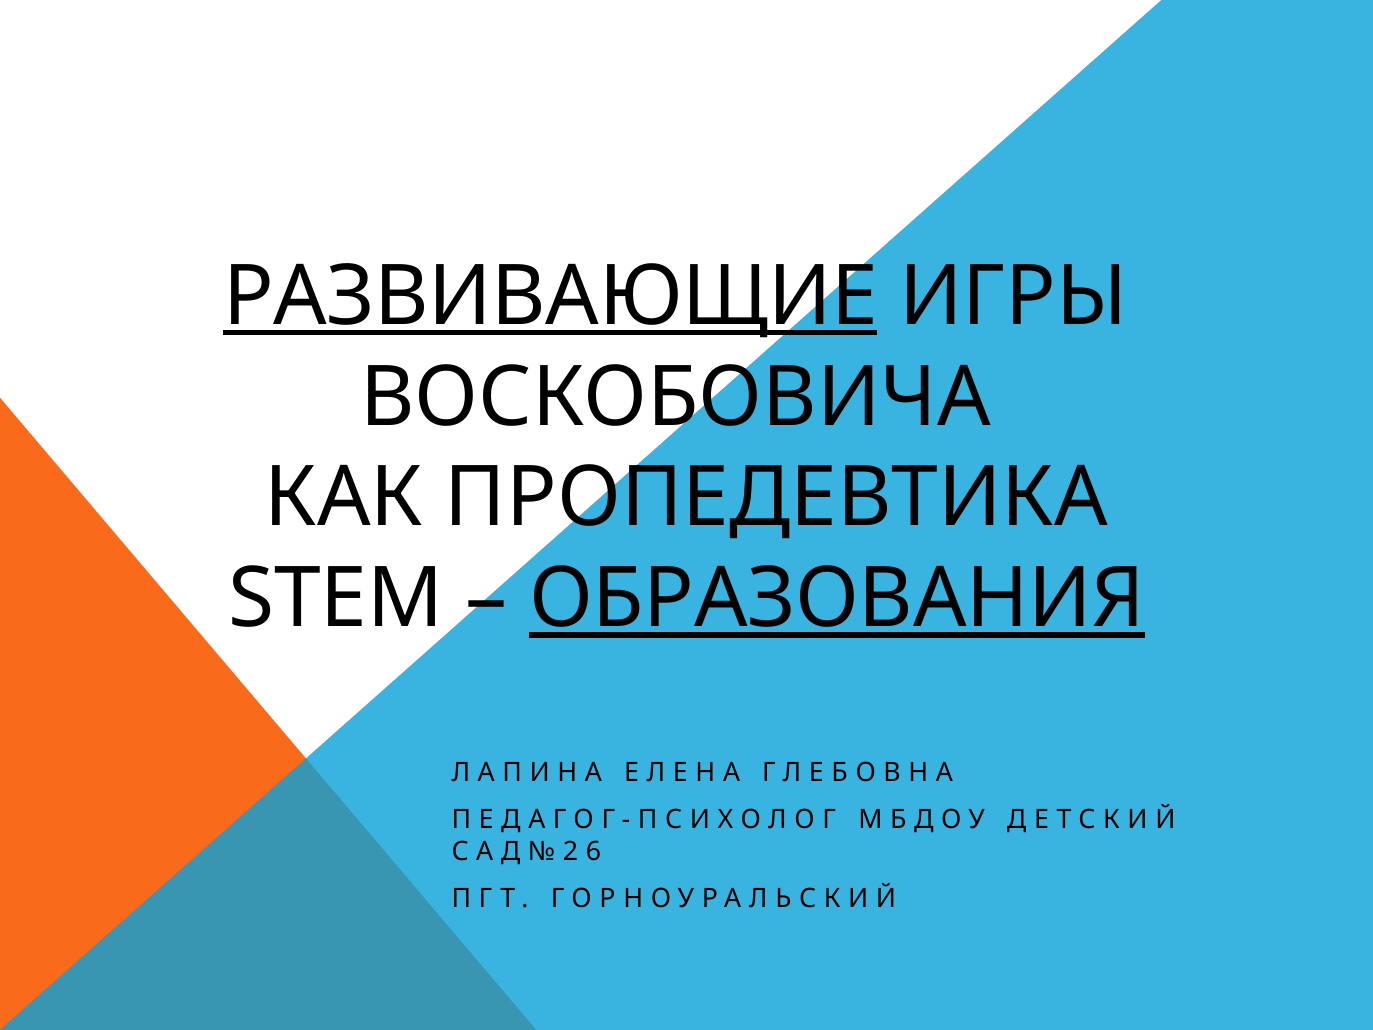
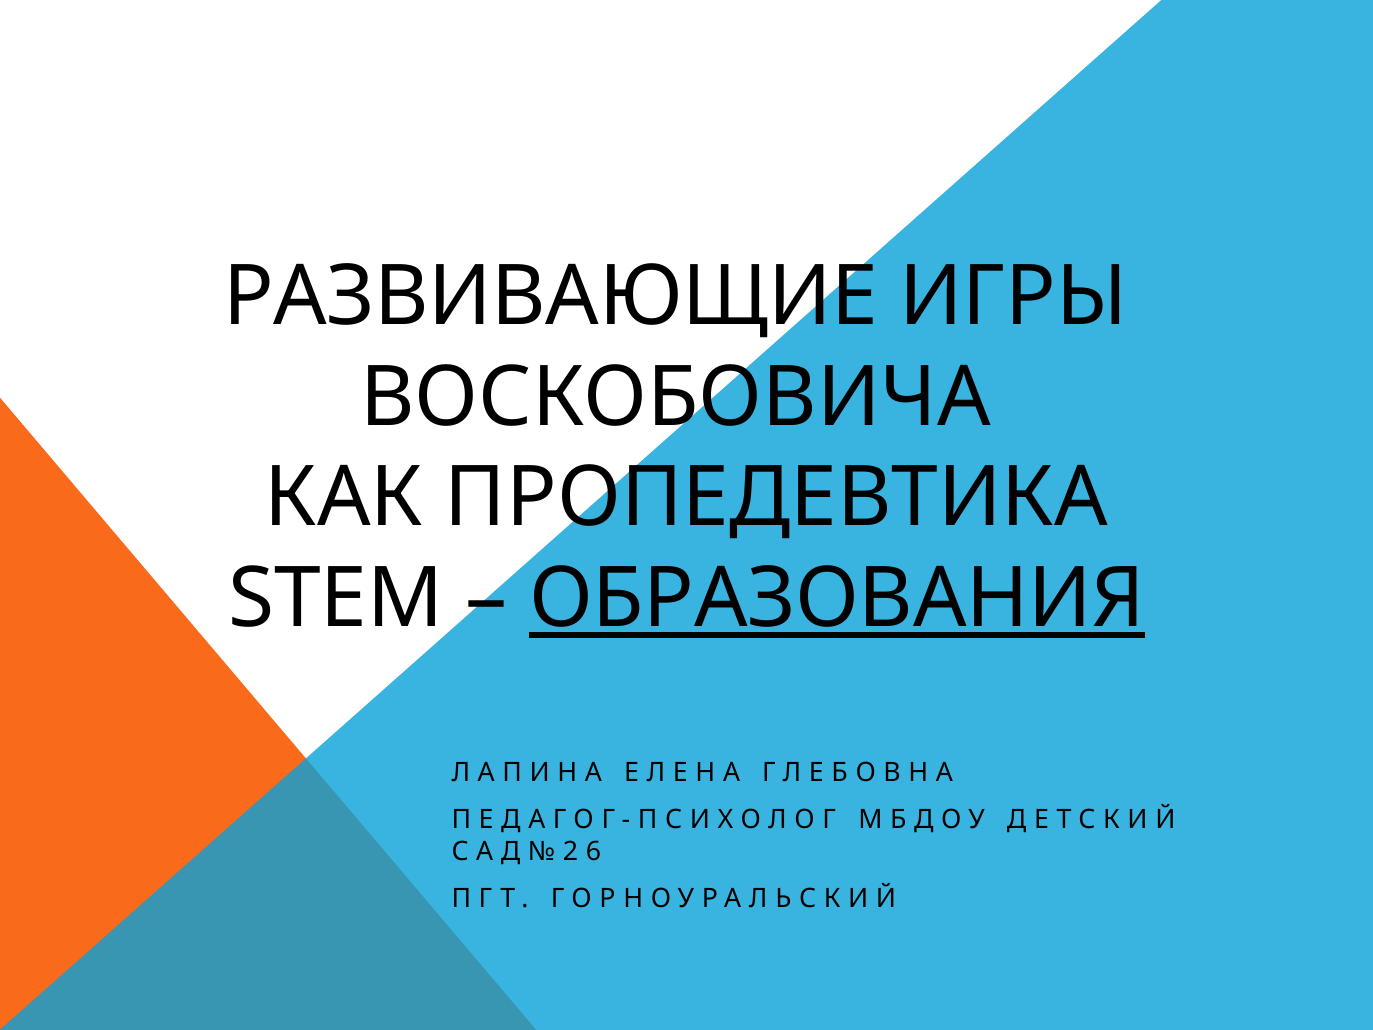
РАЗВИВАЮЩИЕ underline: present -> none
